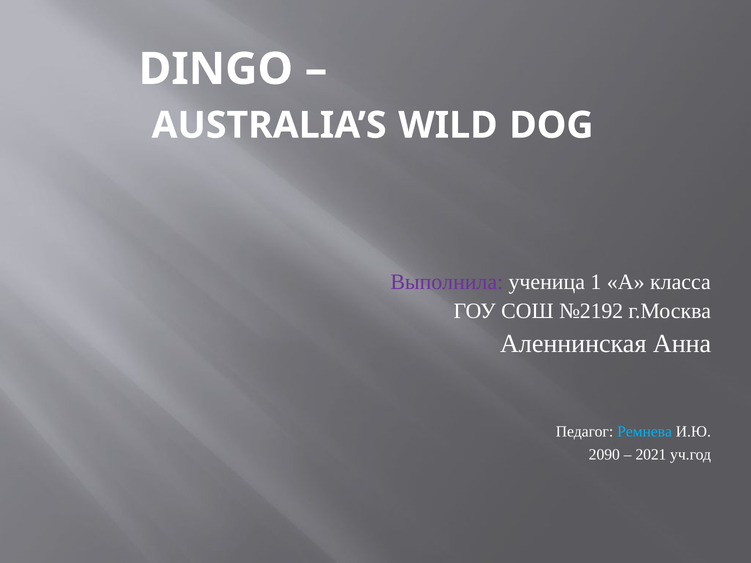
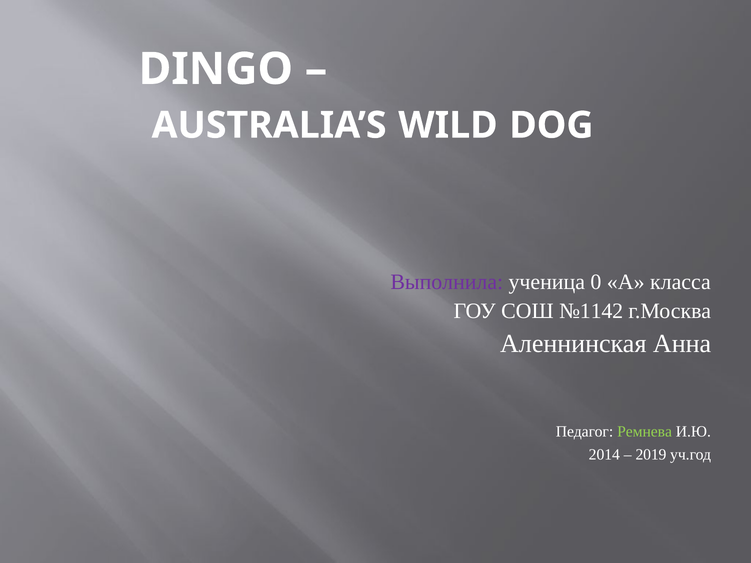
1: 1 -> 0
№2192: №2192 -> №1142
Ремнева colour: light blue -> light green
2090: 2090 -> 2014
2021: 2021 -> 2019
